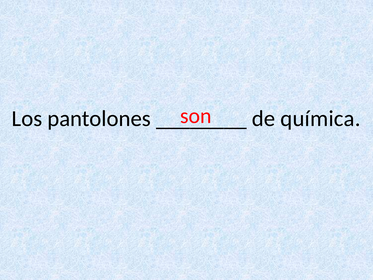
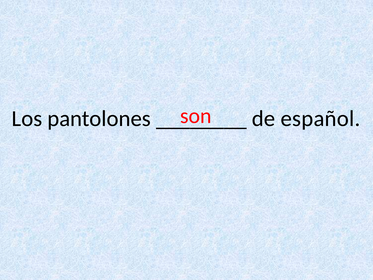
química: química -> español
